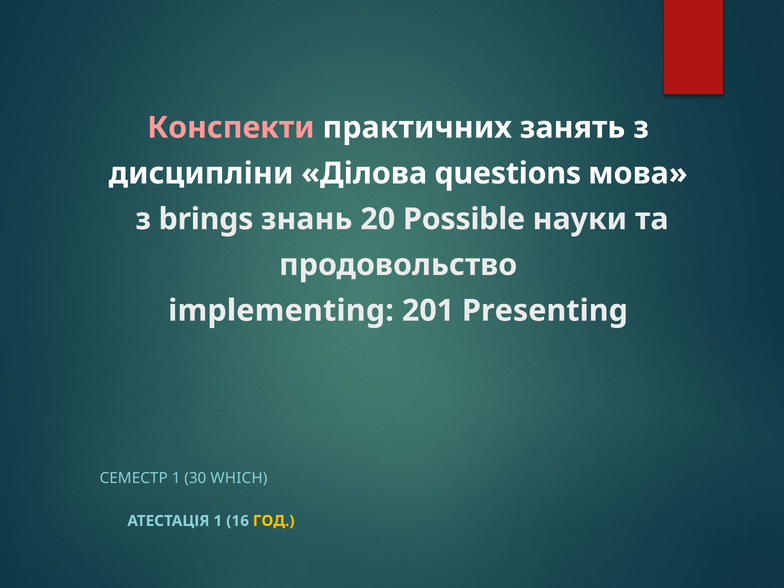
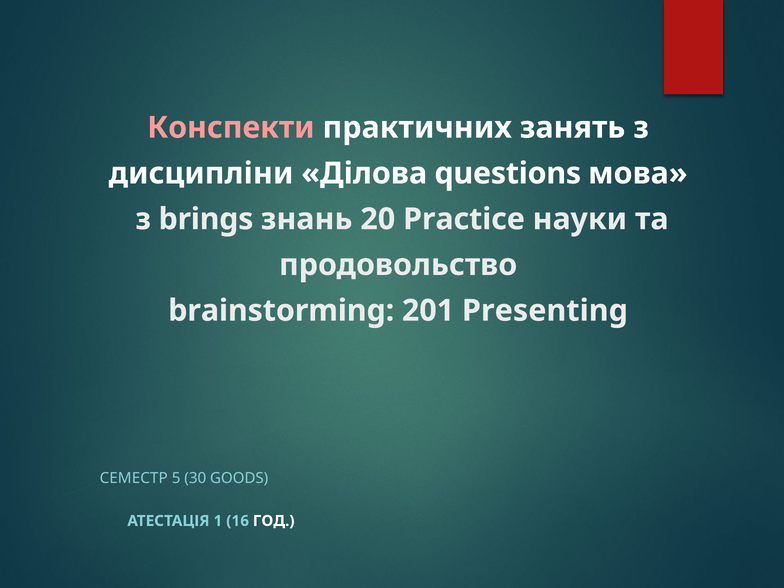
Possible: Possible -> Practice
implementing: implementing -> brainstorming
СЕМЕСТР 1: 1 -> 5
WHICH: WHICH -> GOODS
ГОД colour: yellow -> white
